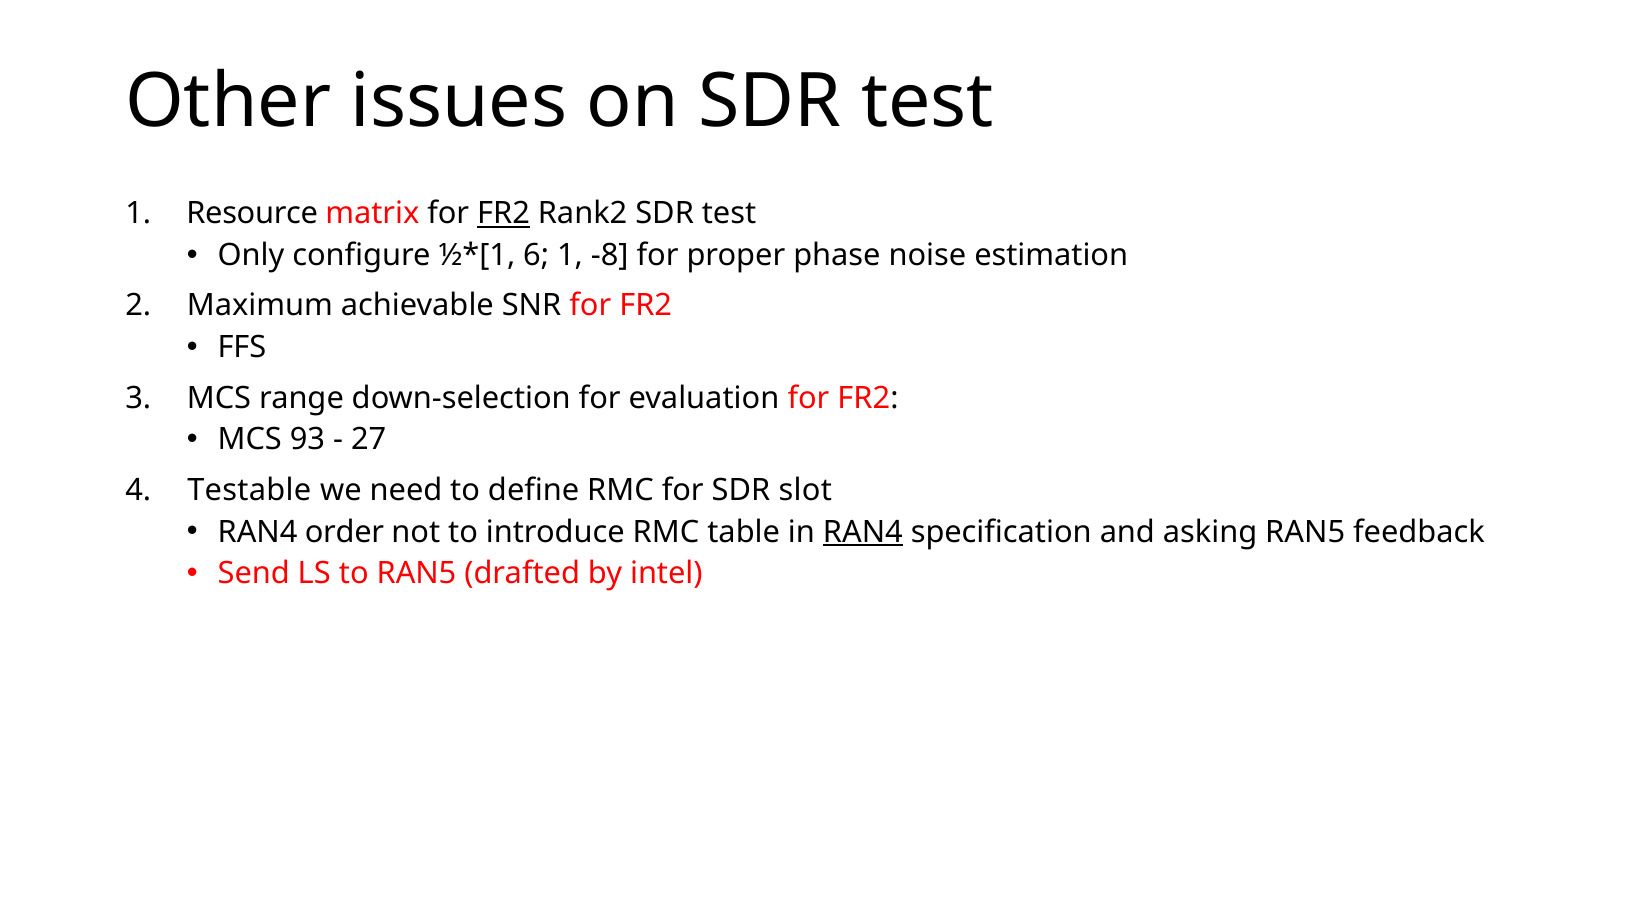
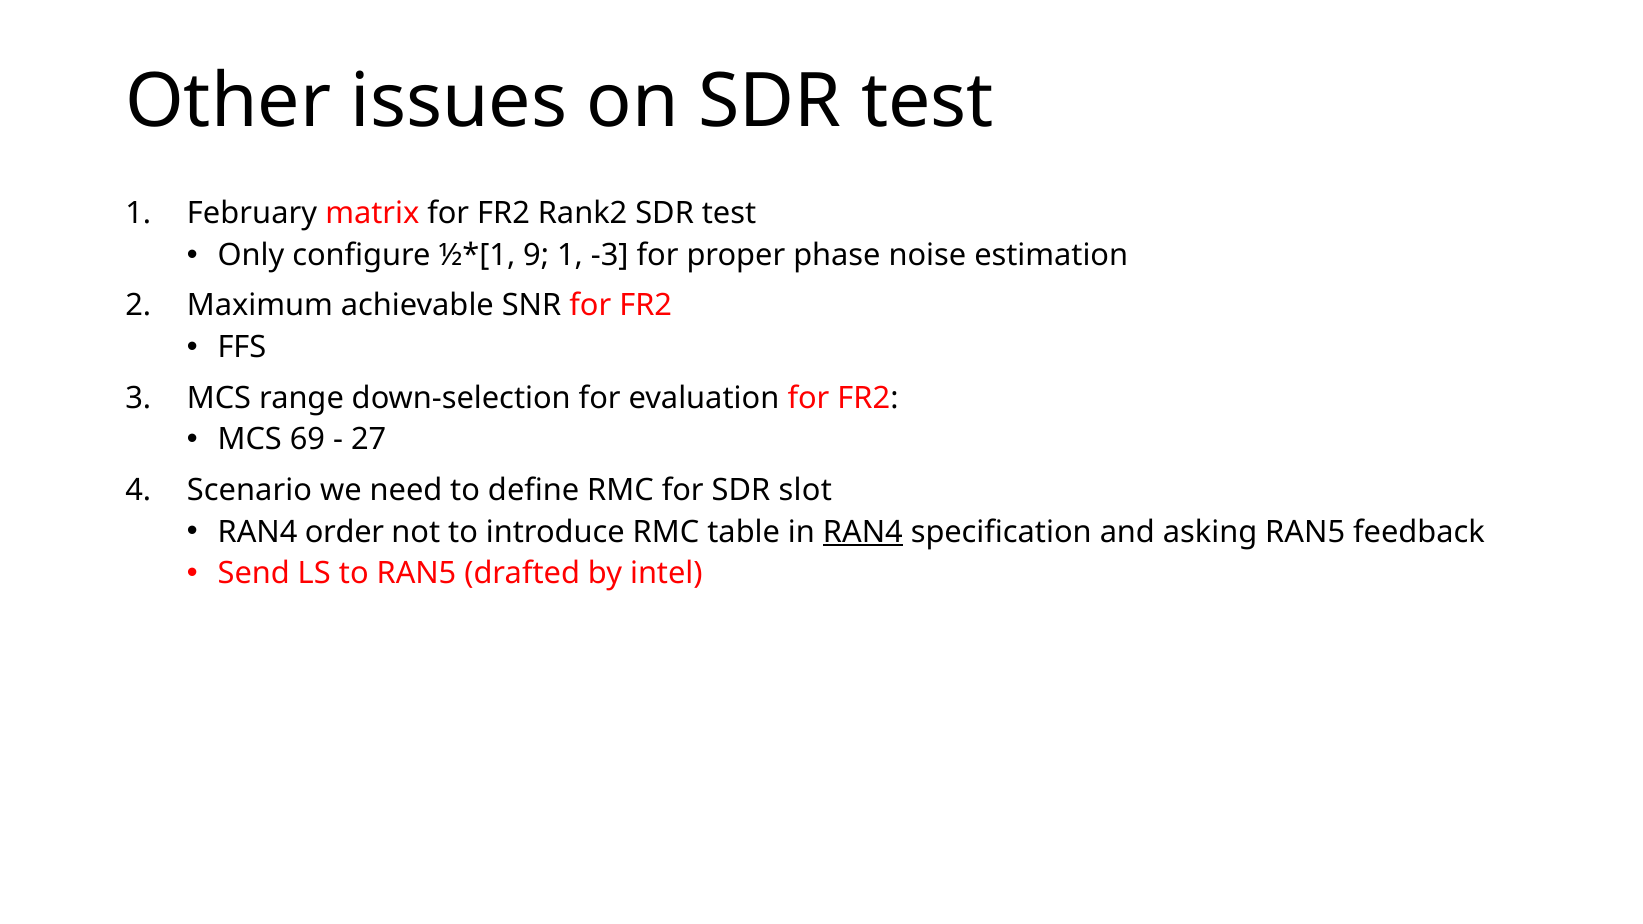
Resource: Resource -> February
FR2 at (504, 214) underline: present -> none
6: 6 -> 9
-8: -8 -> -3
93: 93 -> 69
Testable: Testable -> Scenario
